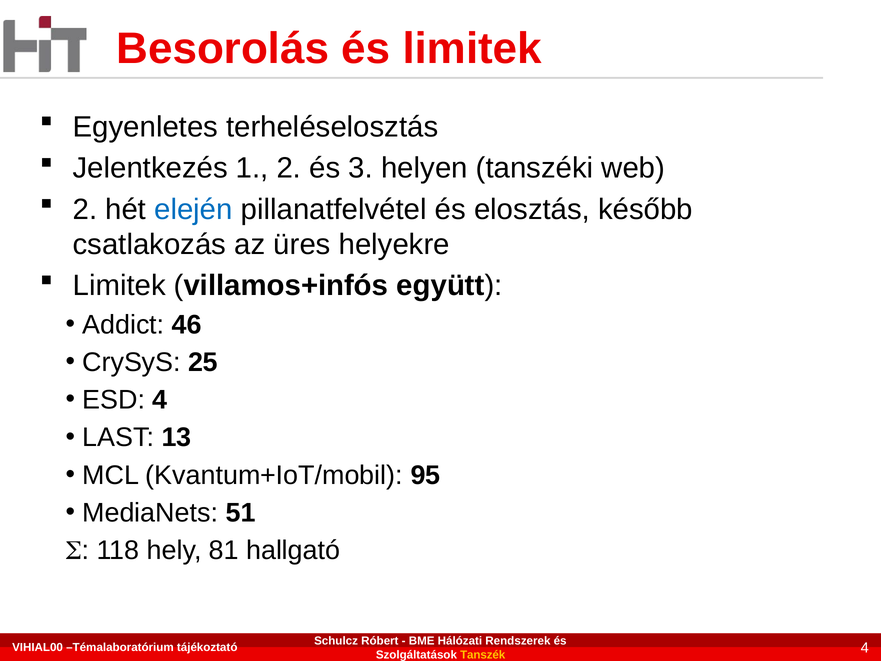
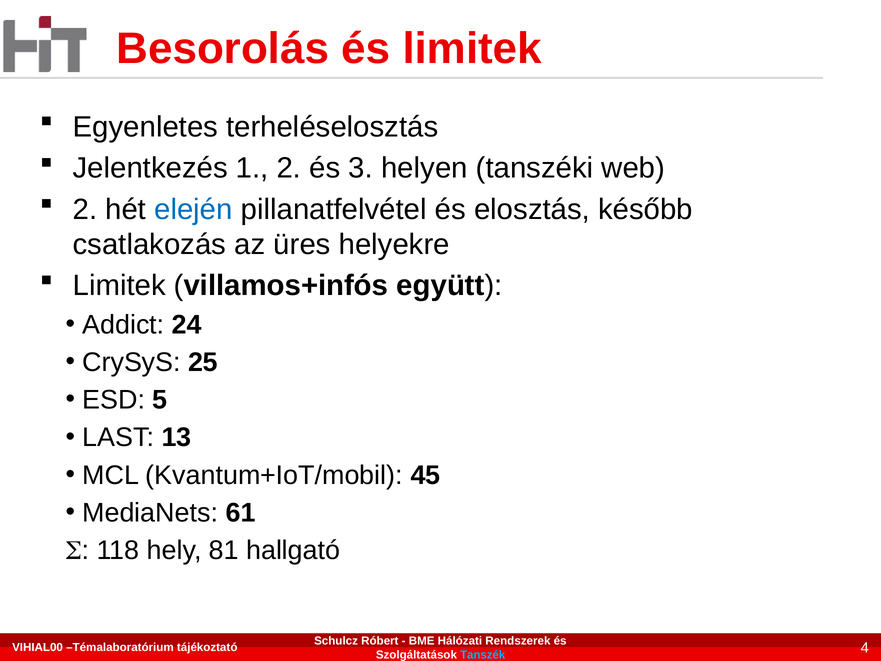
46: 46 -> 24
ESD 4: 4 -> 5
95: 95 -> 45
51: 51 -> 61
Tanszék colour: yellow -> light blue
